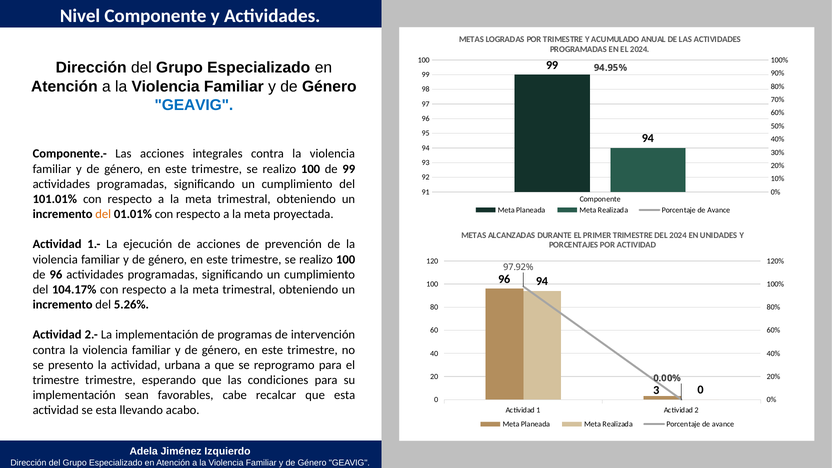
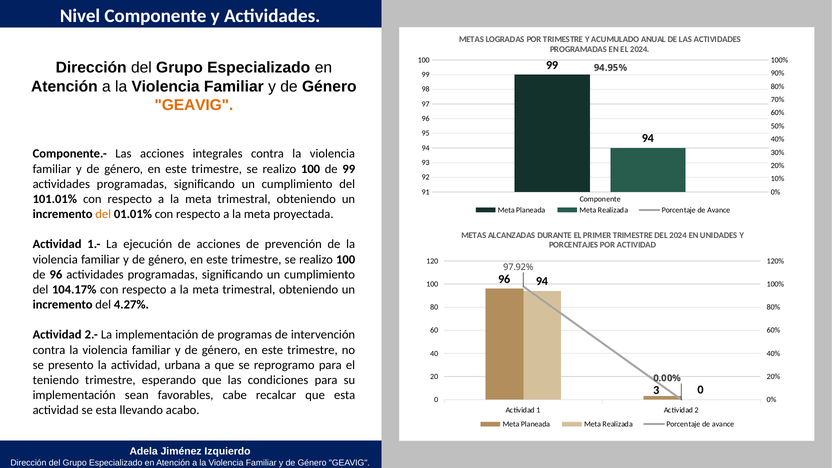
GEAVIG at (194, 105) colour: blue -> orange
5.26%: 5.26% -> 4.27%
trimestre at (56, 380): trimestre -> teniendo
